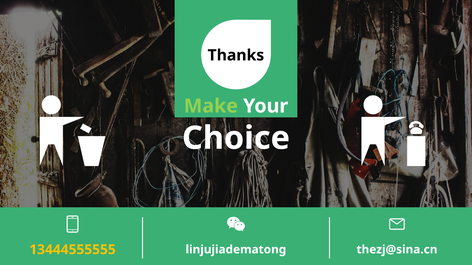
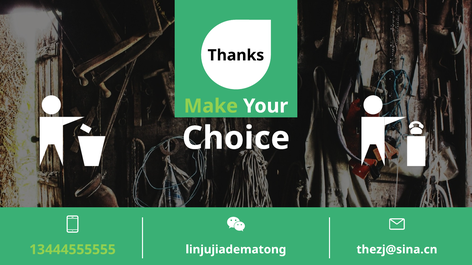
13444555555 colour: yellow -> light green
